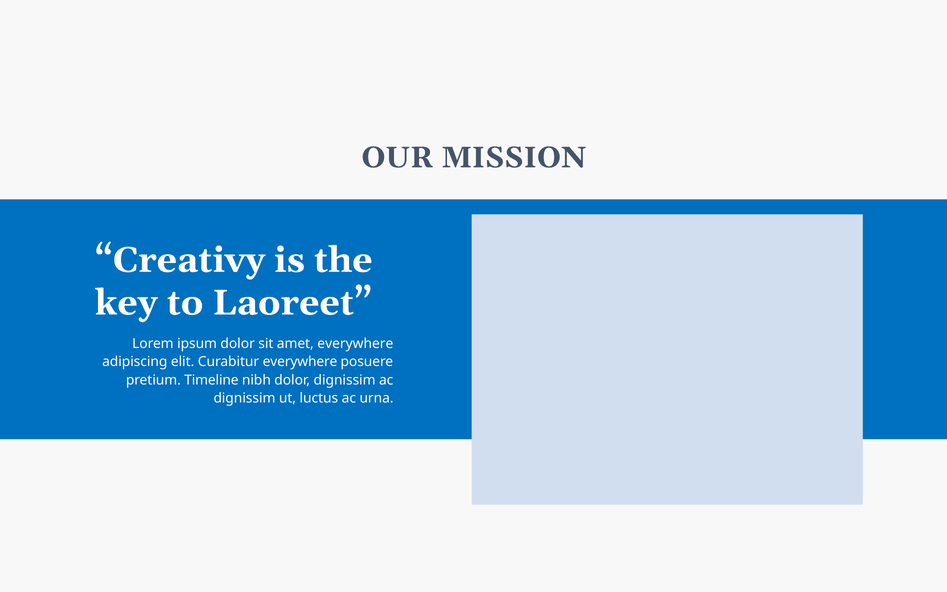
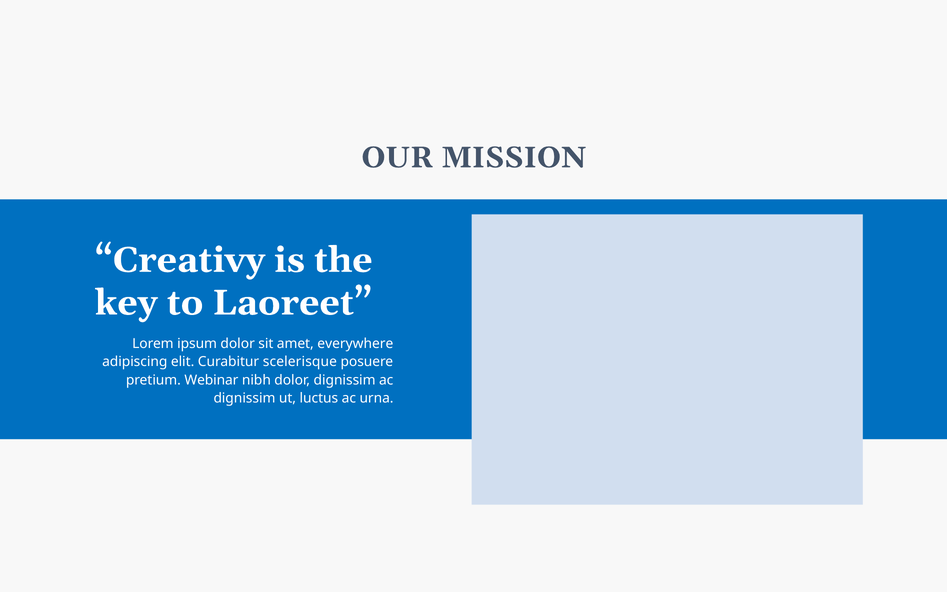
Curabitur everywhere: everywhere -> scelerisque
Timeline: Timeline -> Webinar
